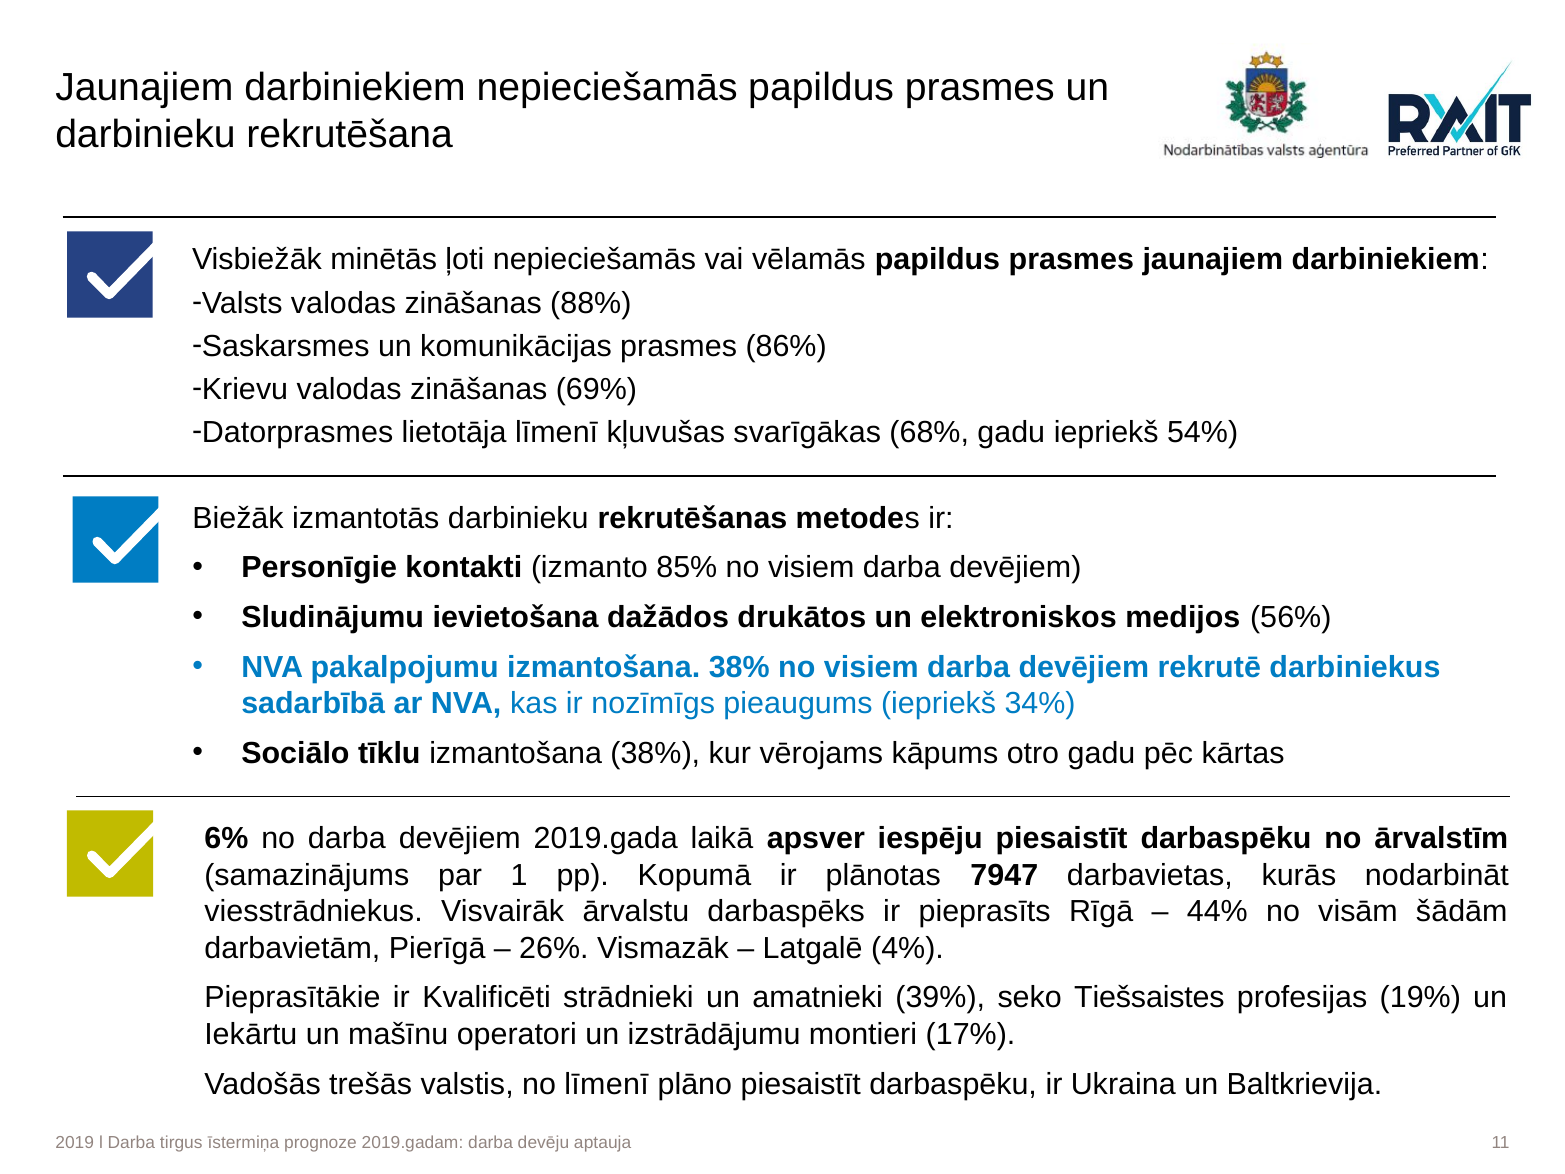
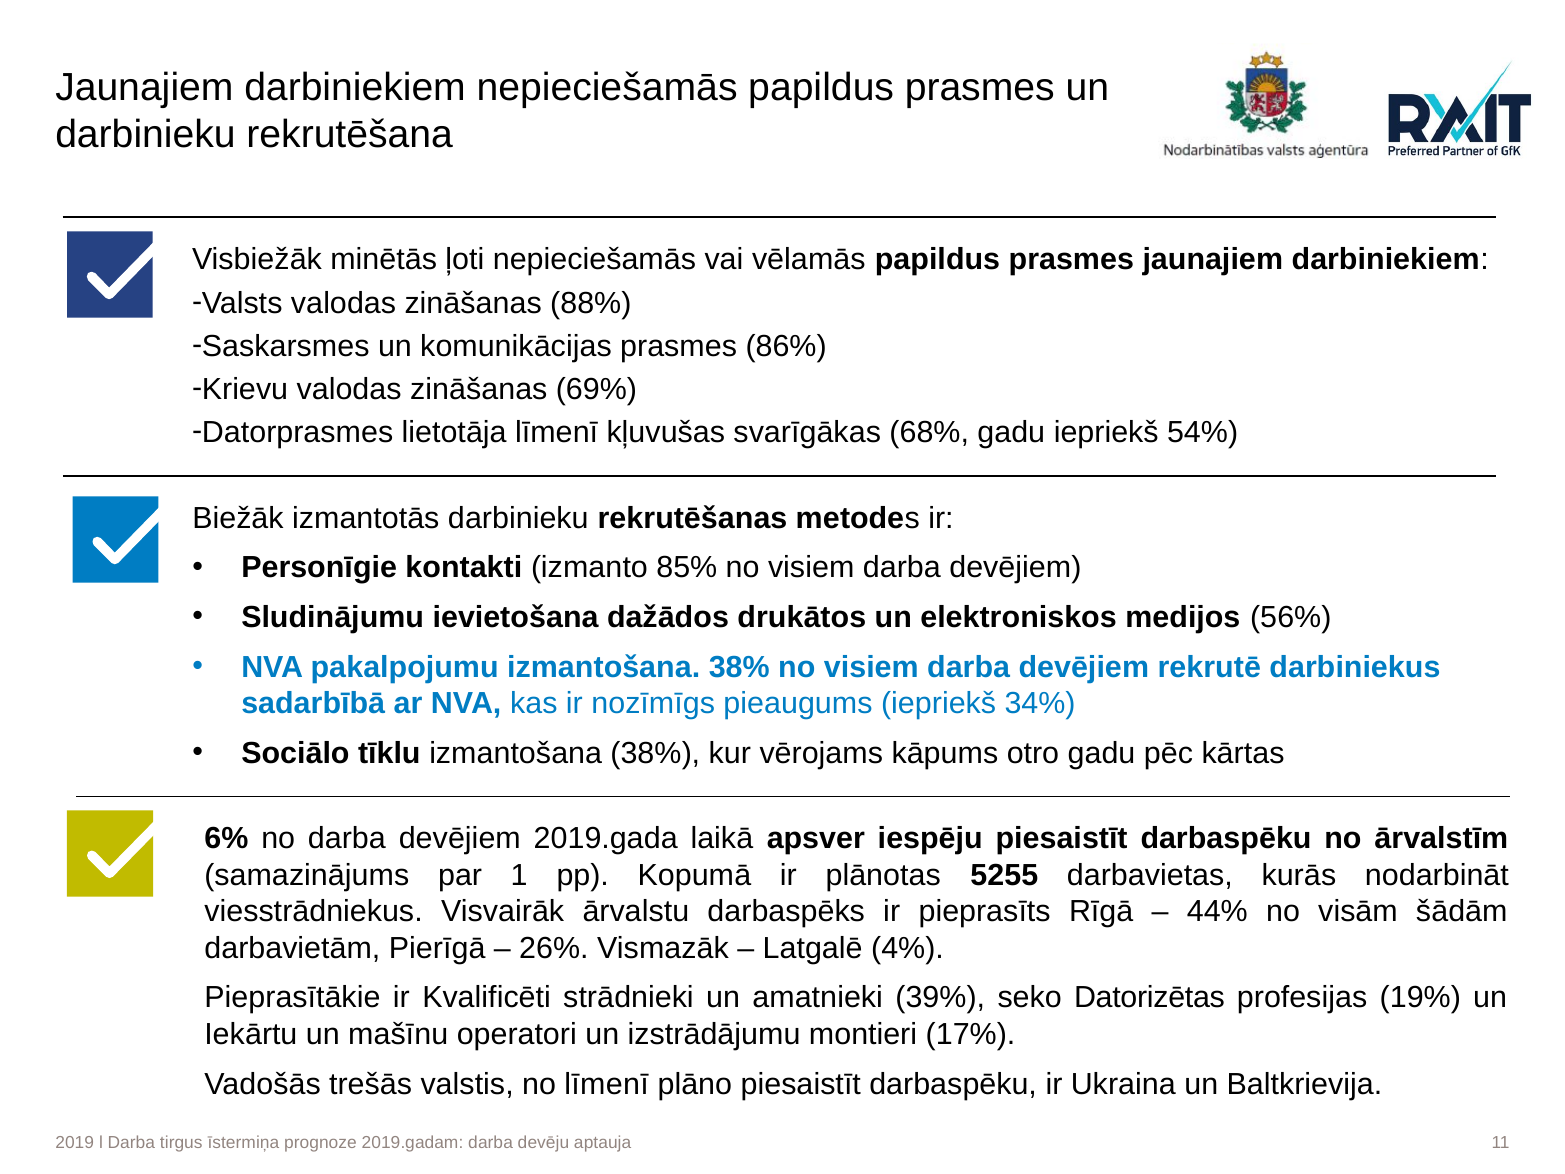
7947: 7947 -> 5255
Tiešsaistes: Tiešsaistes -> Datorizētas
